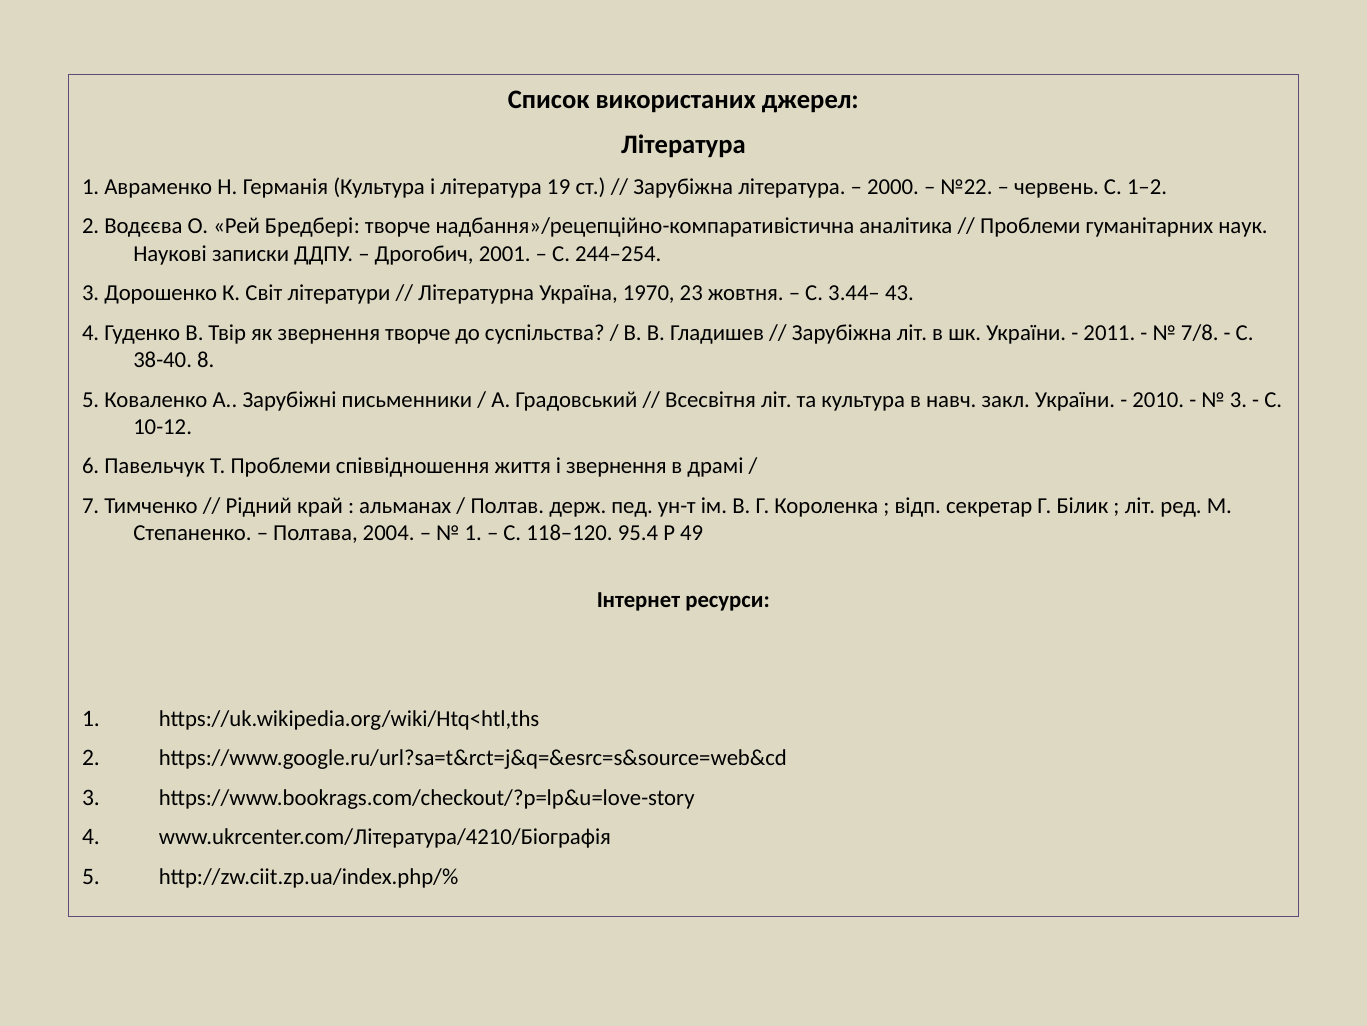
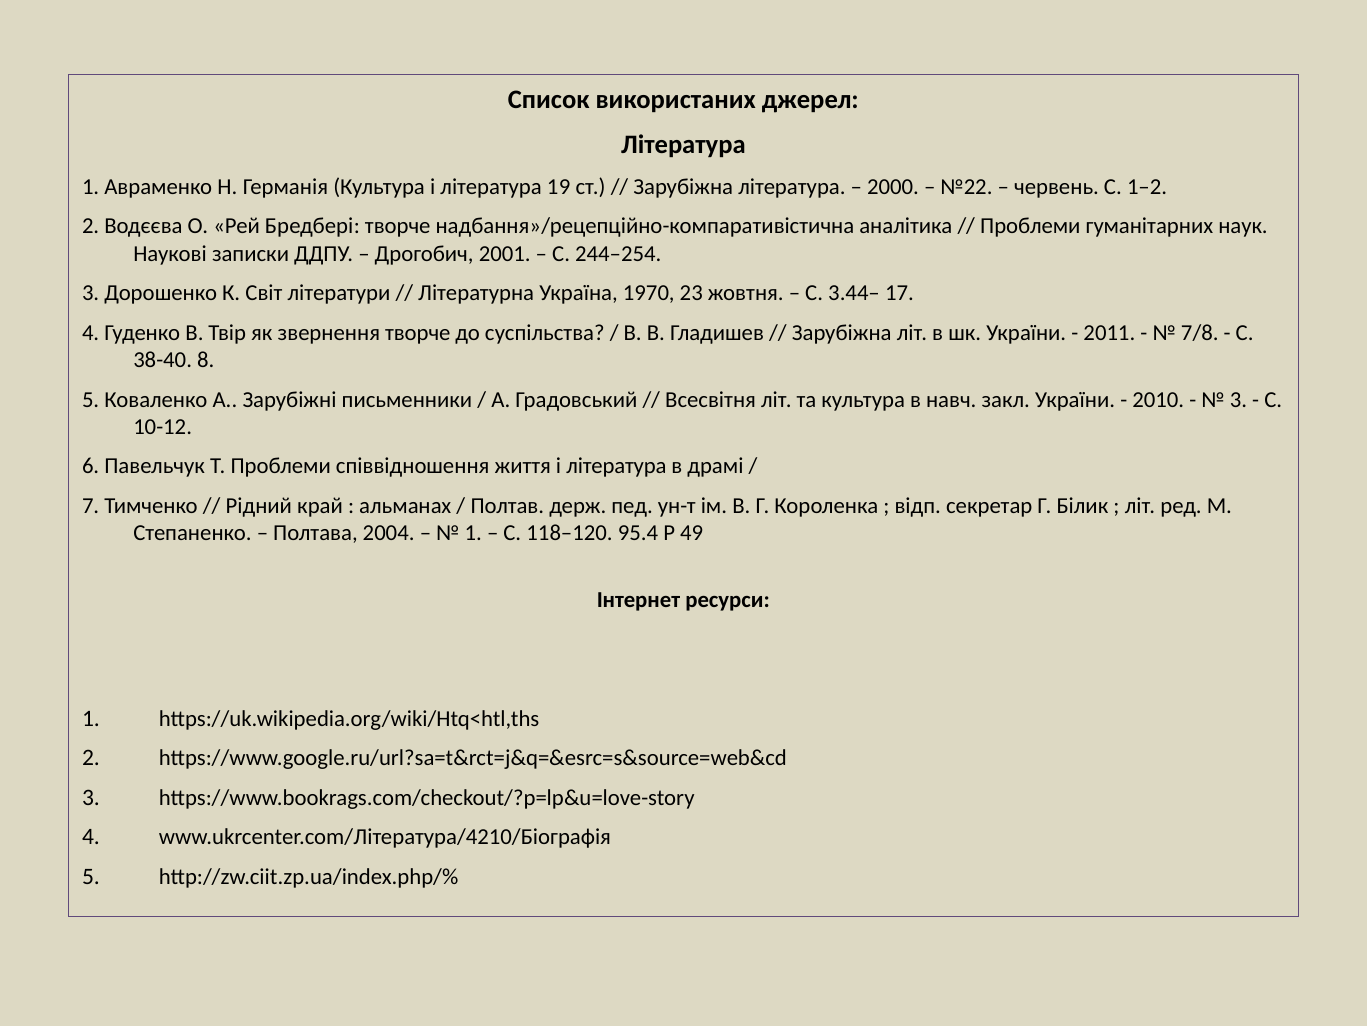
43: 43 -> 17
життя і звернення: звернення -> література
